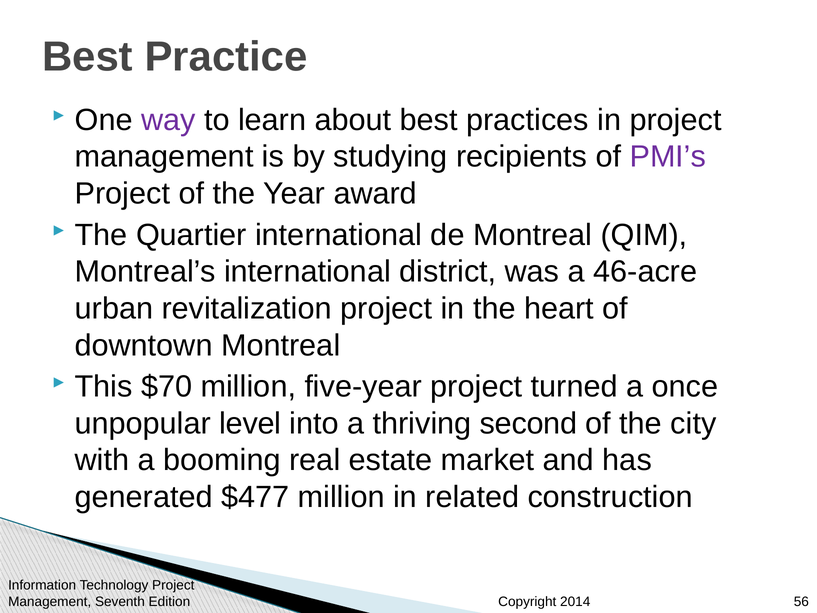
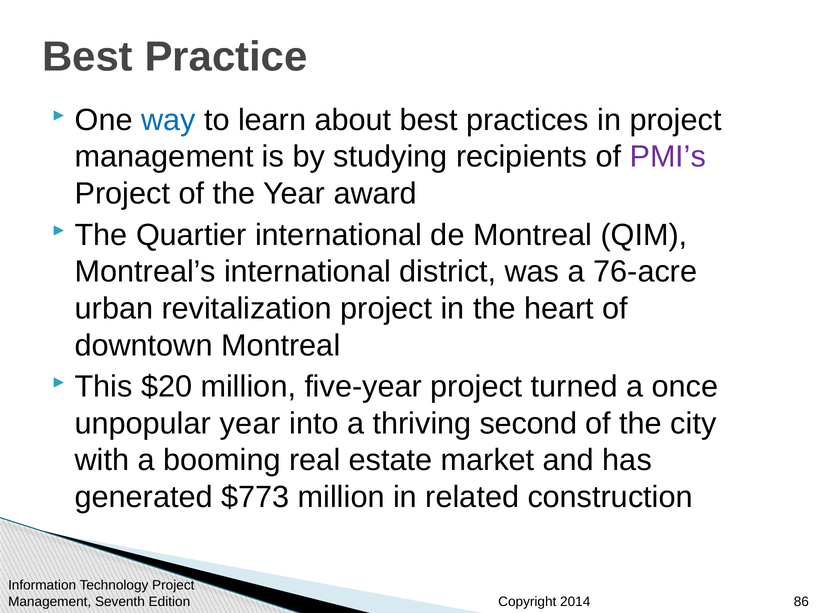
way colour: purple -> blue
46-acre: 46-acre -> 76-acre
$70: $70 -> $20
unpopular level: level -> year
$477: $477 -> $773
56: 56 -> 86
